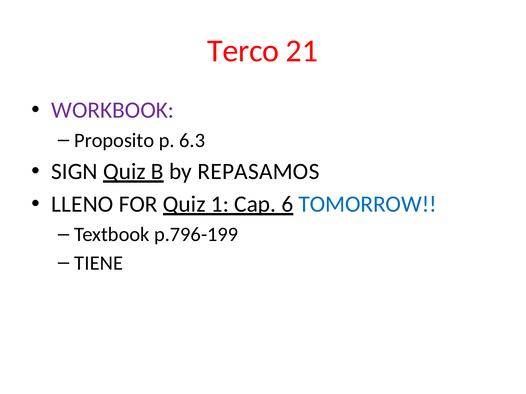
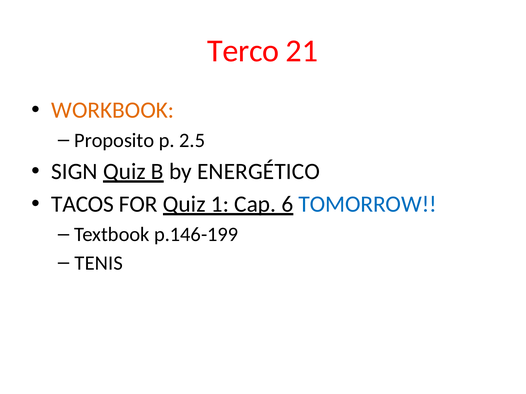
WORKBOOK colour: purple -> orange
6.3: 6.3 -> 2.5
REPASAMOS: REPASAMOS -> ENERGÉTICO
LLENO: LLENO -> TACOS
p.796-199: p.796-199 -> p.146-199
TIENE: TIENE -> TENIS
